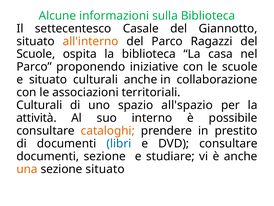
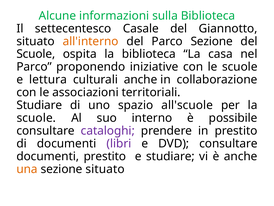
Parco Ragazzi: Ragazzi -> Sezione
e situato: situato -> lettura
Culturali at (39, 105): Culturali -> Studiare
all'spazio: all'spazio -> all'scuole
attività at (36, 118): attività -> scuole
cataloghi colour: orange -> purple
libri colour: blue -> purple
documenti sezione: sezione -> prestito
